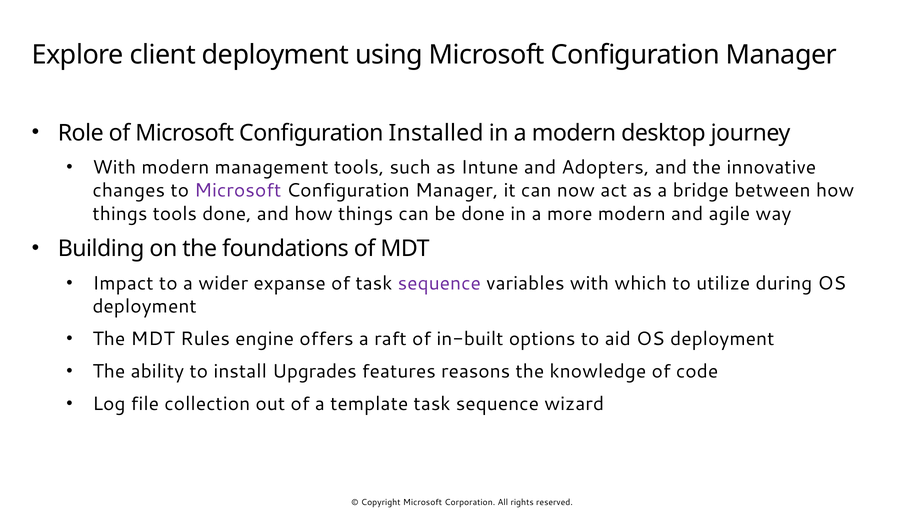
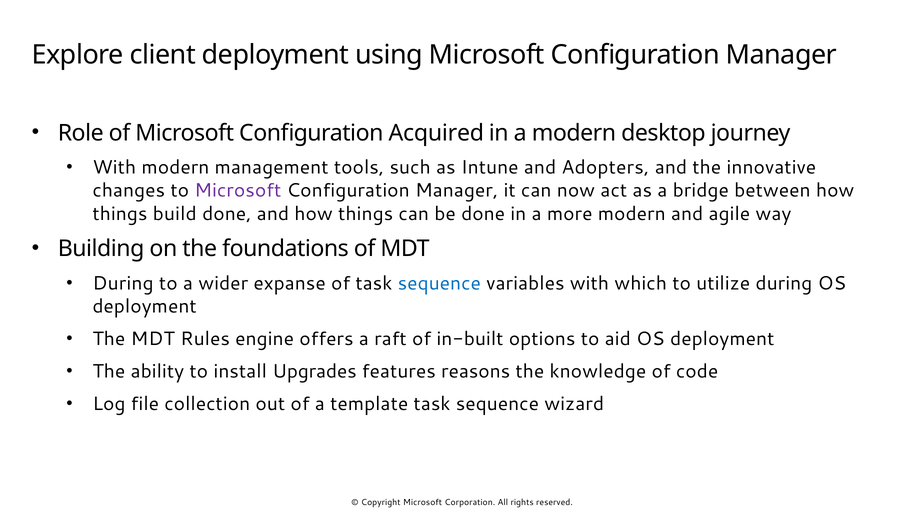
Installed: Installed -> Acquired
things tools: tools -> build
Impact at (123, 283): Impact -> During
sequence at (439, 283) colour: purple -> blue
